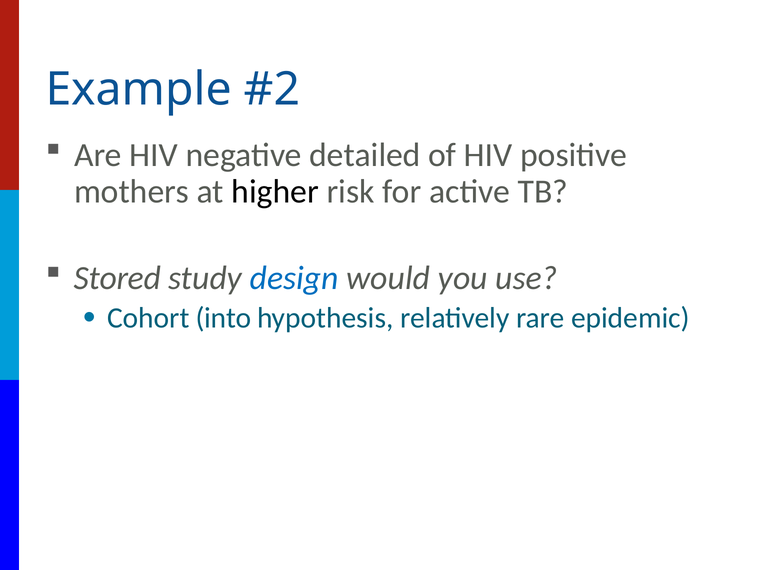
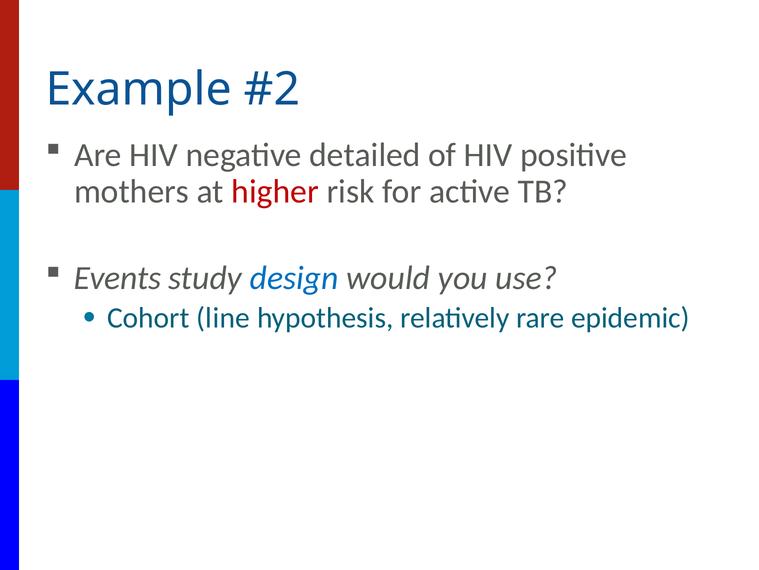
higher colour: black -> red
Stored: Stored -> Events
into: into -> line
